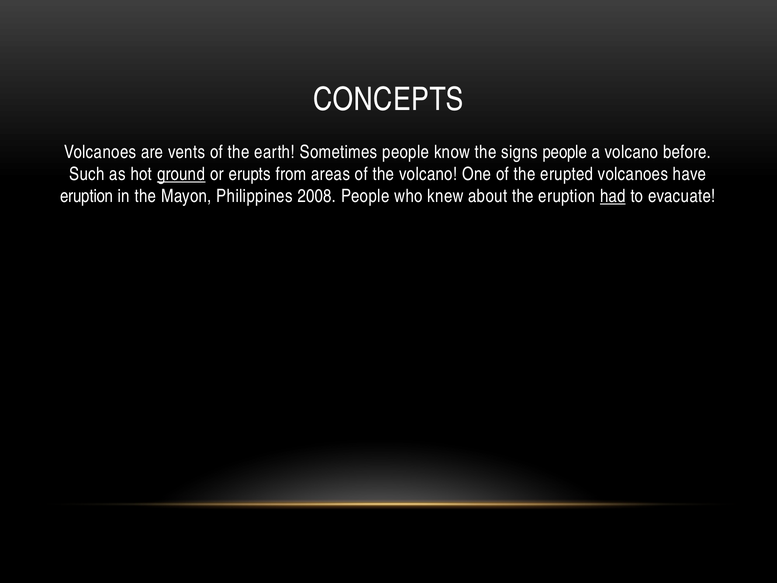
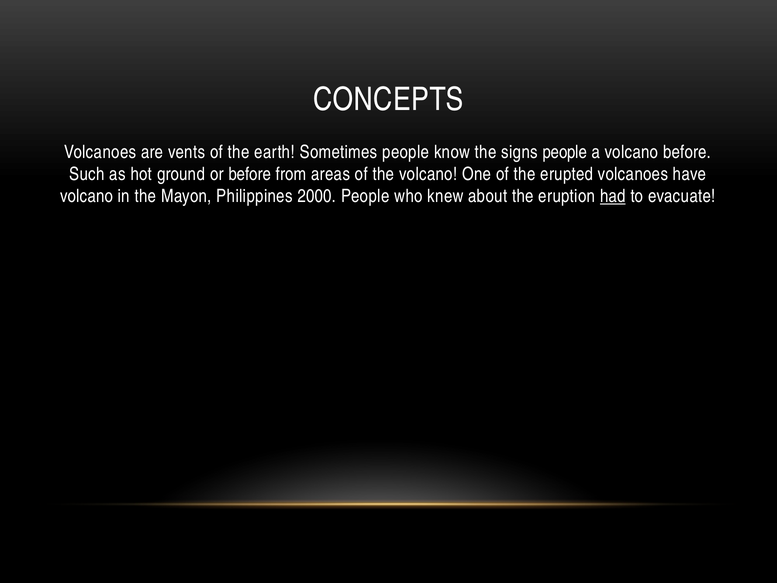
ground underline: present -> none
or erupts: erupts -> before
eruption at (87, 196): eruption -> volcano
2008: 2008 -> 2000
